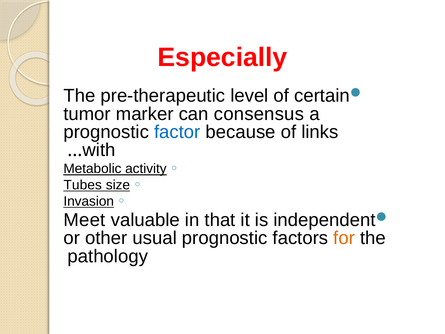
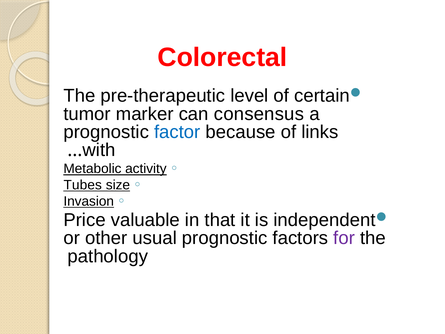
Especially: Especially -> Colorectal
Meet: Meet -> Price
for colour: orange -> purple
